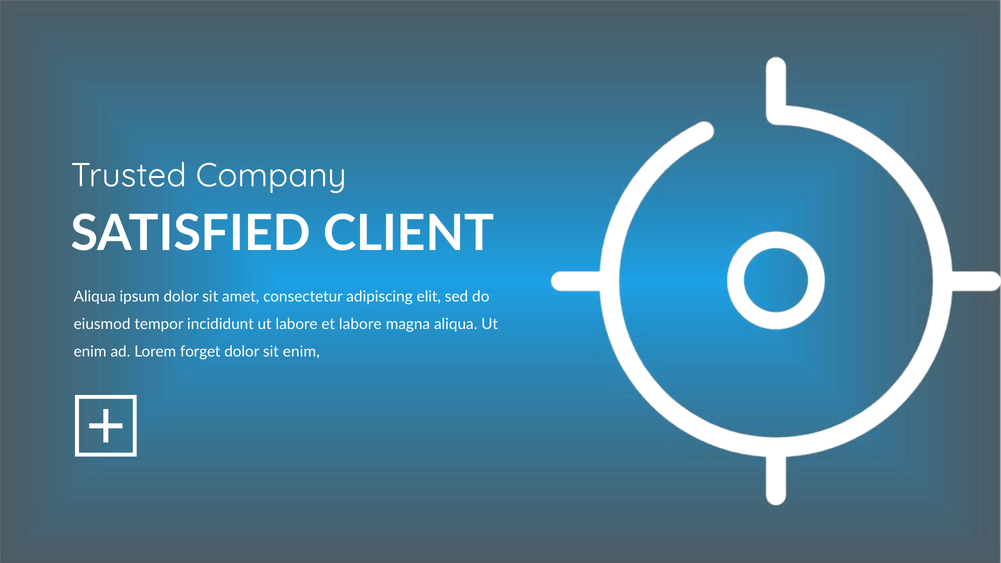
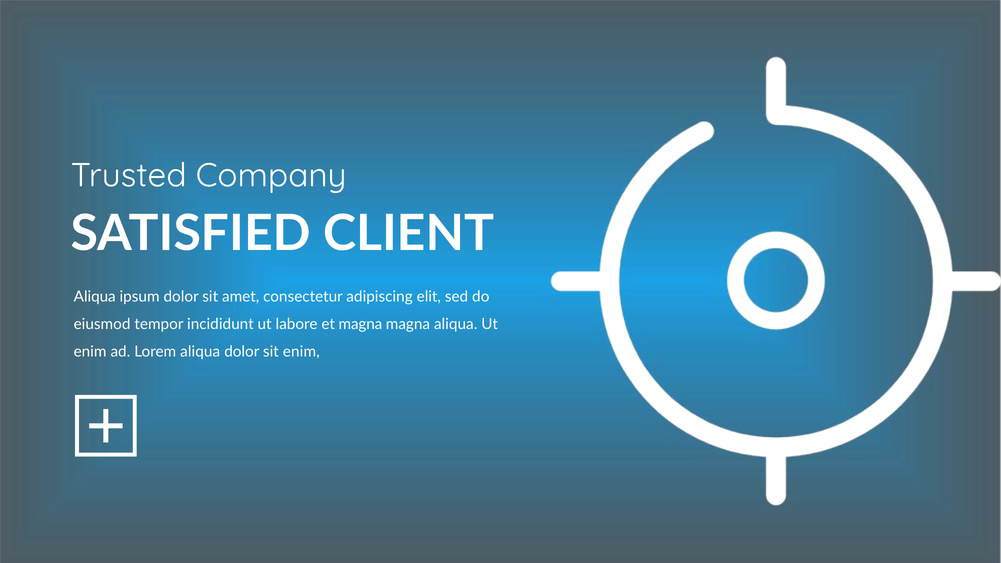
et labore: labore -> magna
Lorem forget: forget -> aliqua
